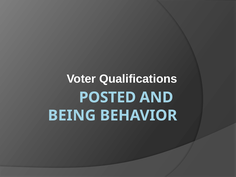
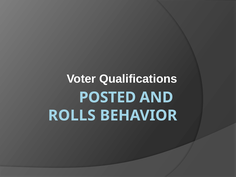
BEING: BEING -> ROLLS
